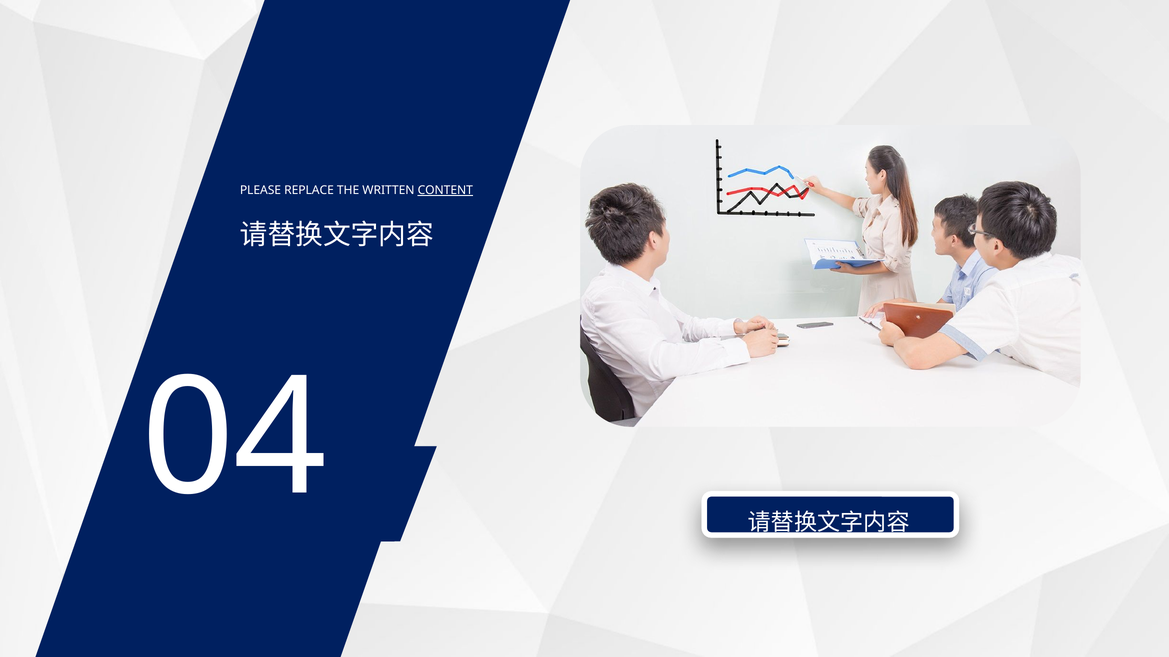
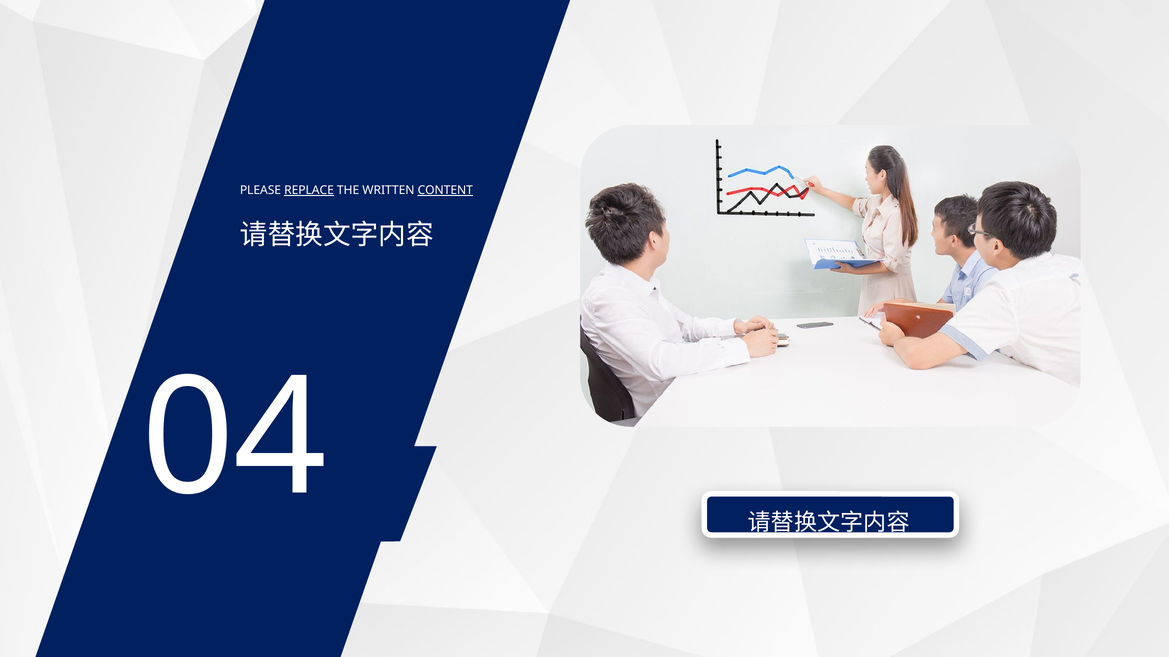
REPLACE underline: none -> present
